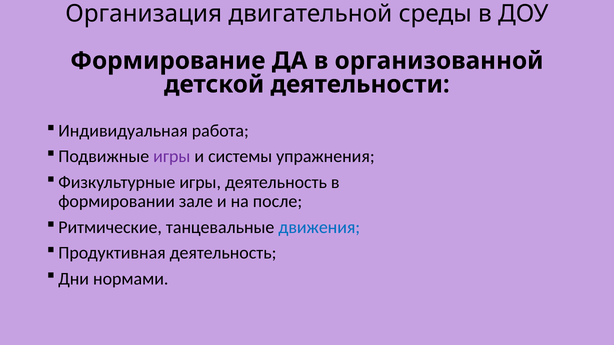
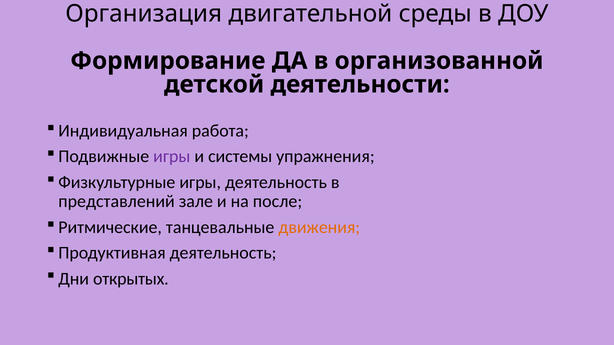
формировании: формировании -> представлений
движения colour: blue -> orange
нормами: нормами -> открытых
